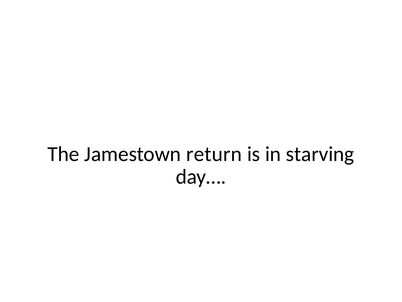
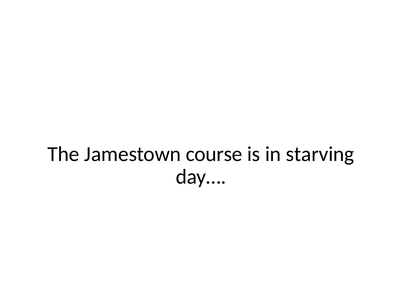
return: return -> course
